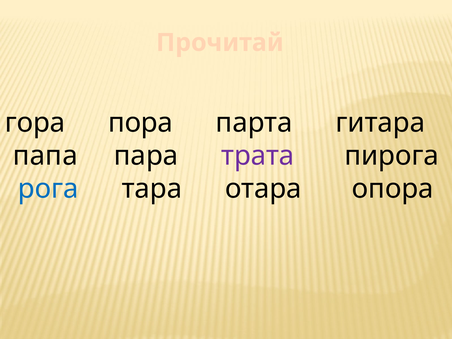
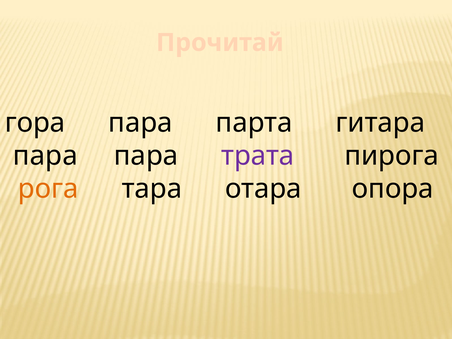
гора пора: пора -> пара
папа at (45, 156): папа -> пара
рога colour: blue -> orange
